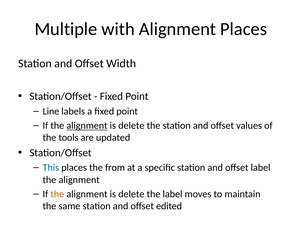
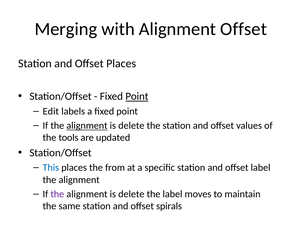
Multiple: Multiple -> Merging
Alignment Places: Places -> Offset
Offset Width: Width -> Places
Point at (137, 97) underline: none -> present
Line: Line -> Edit
the at (57, 195) colour: orange -> purple
edited: edited -> spirals
